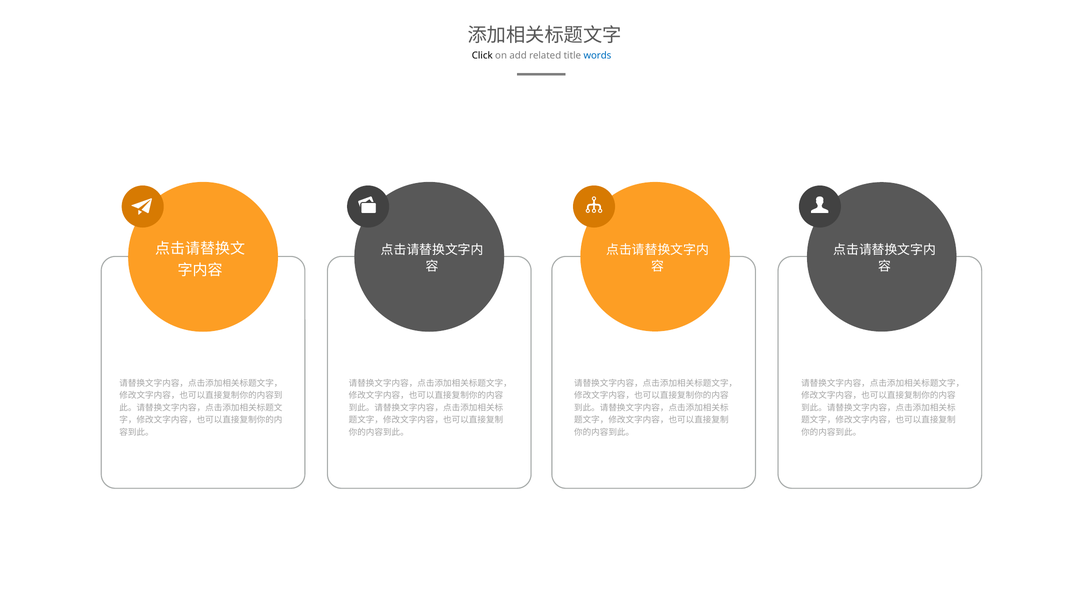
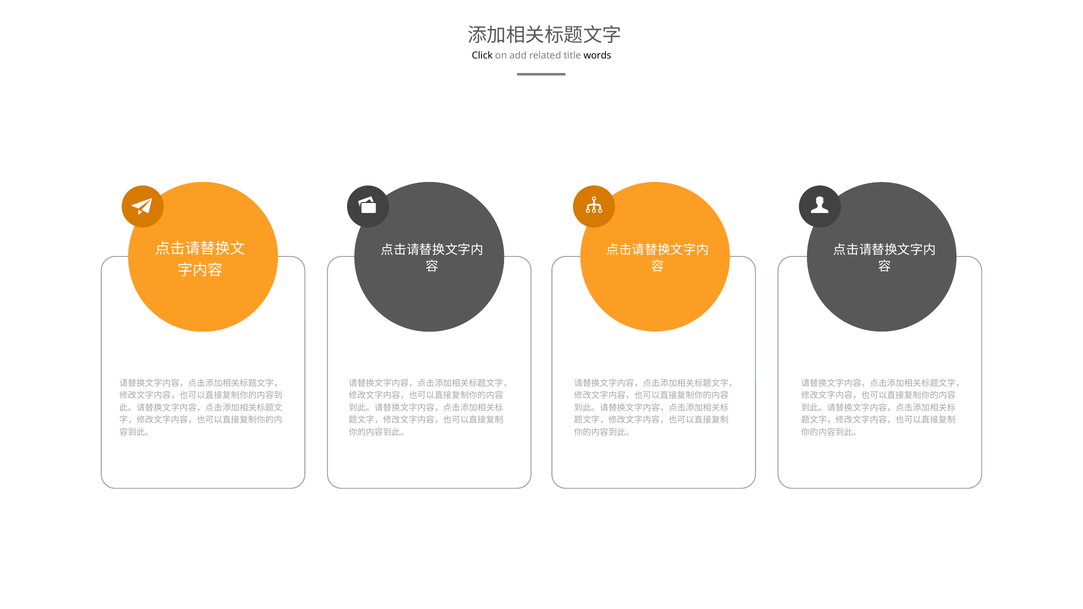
words colour: blue -> black
